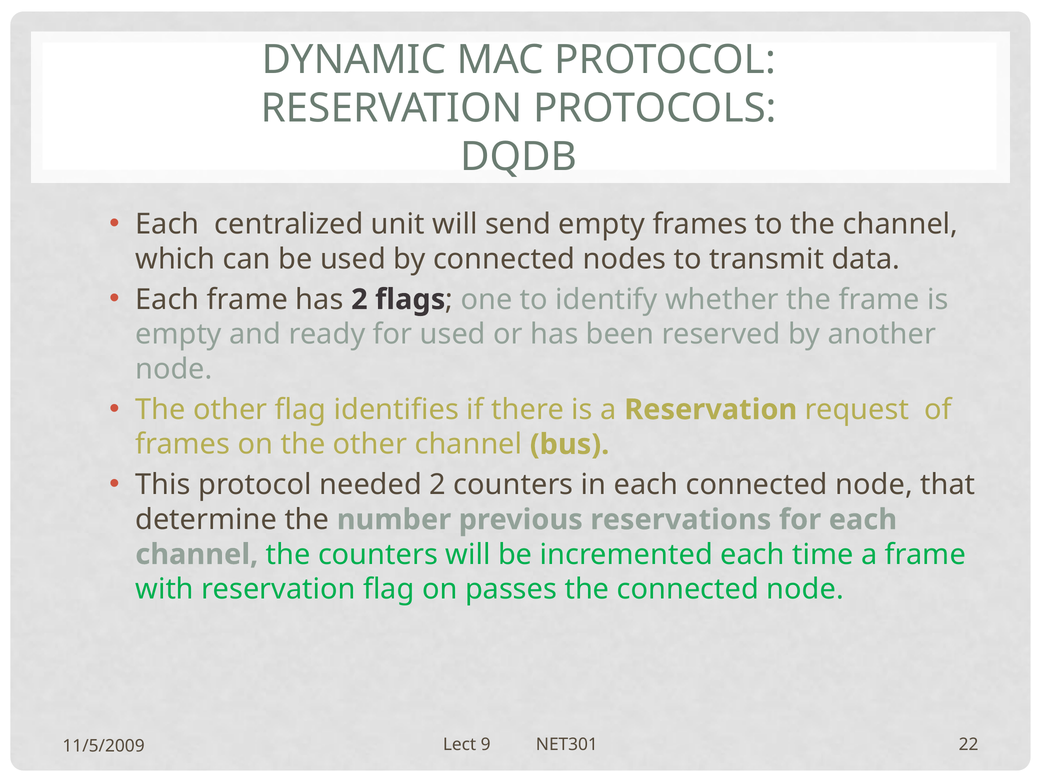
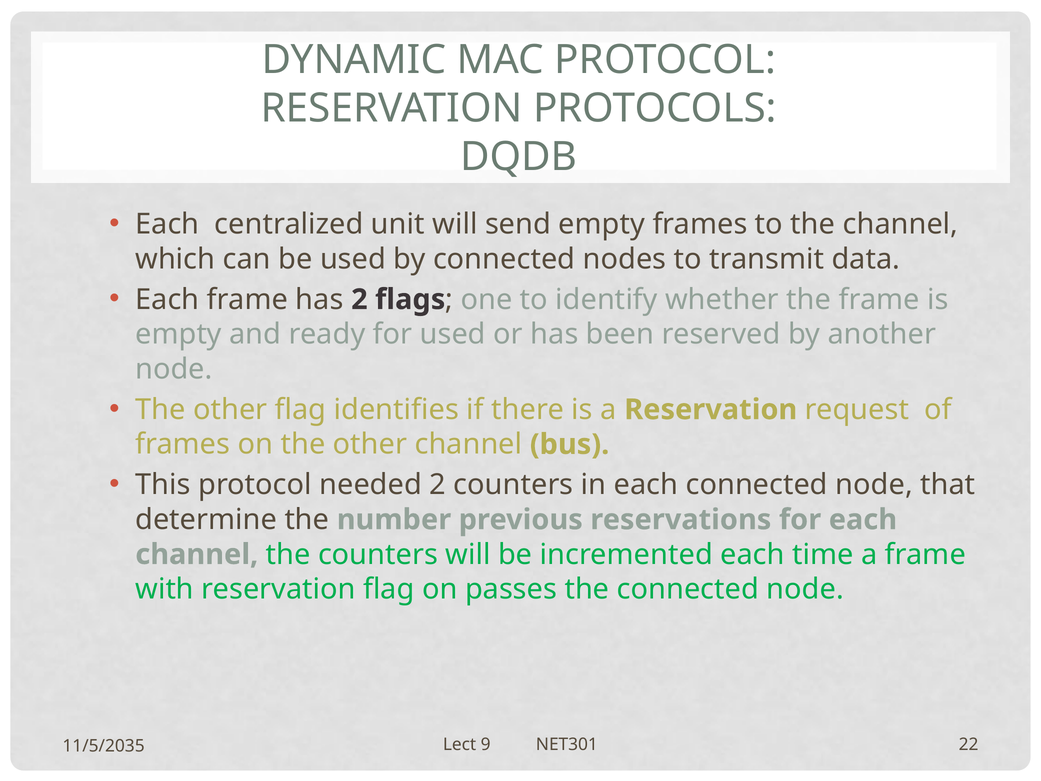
11/5/2009: 11/5/2009 -> 11/5/2035
